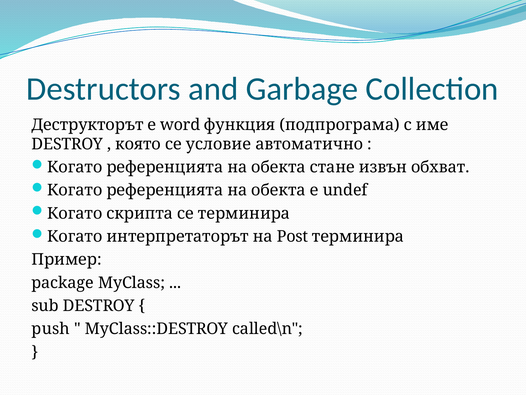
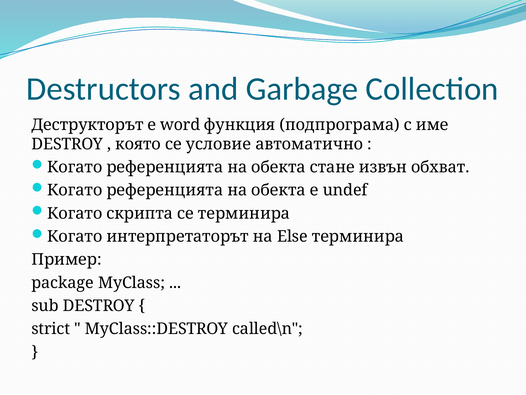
Post: Post -> Else
push: push -> strict
